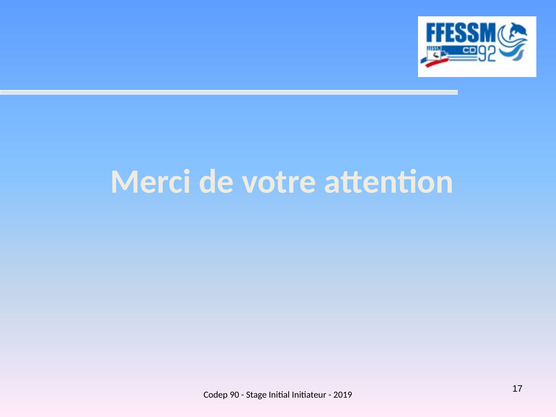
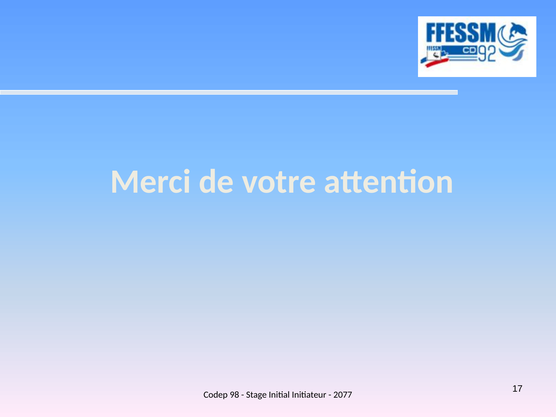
90: 90 -> 98
2019: 2019 -> 2077
